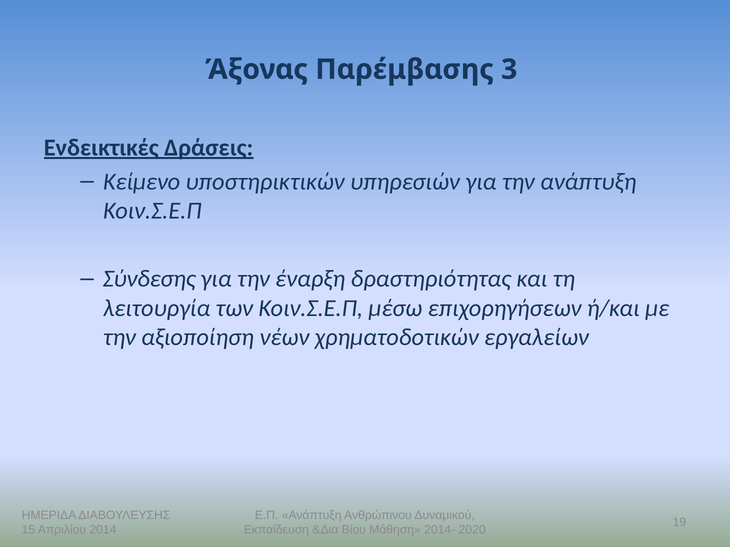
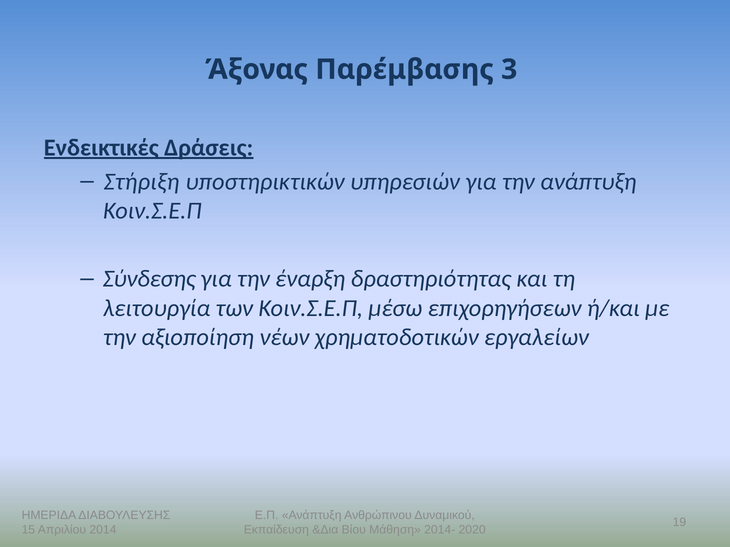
Κείμενο: Κείμενο -> Στήριξη
